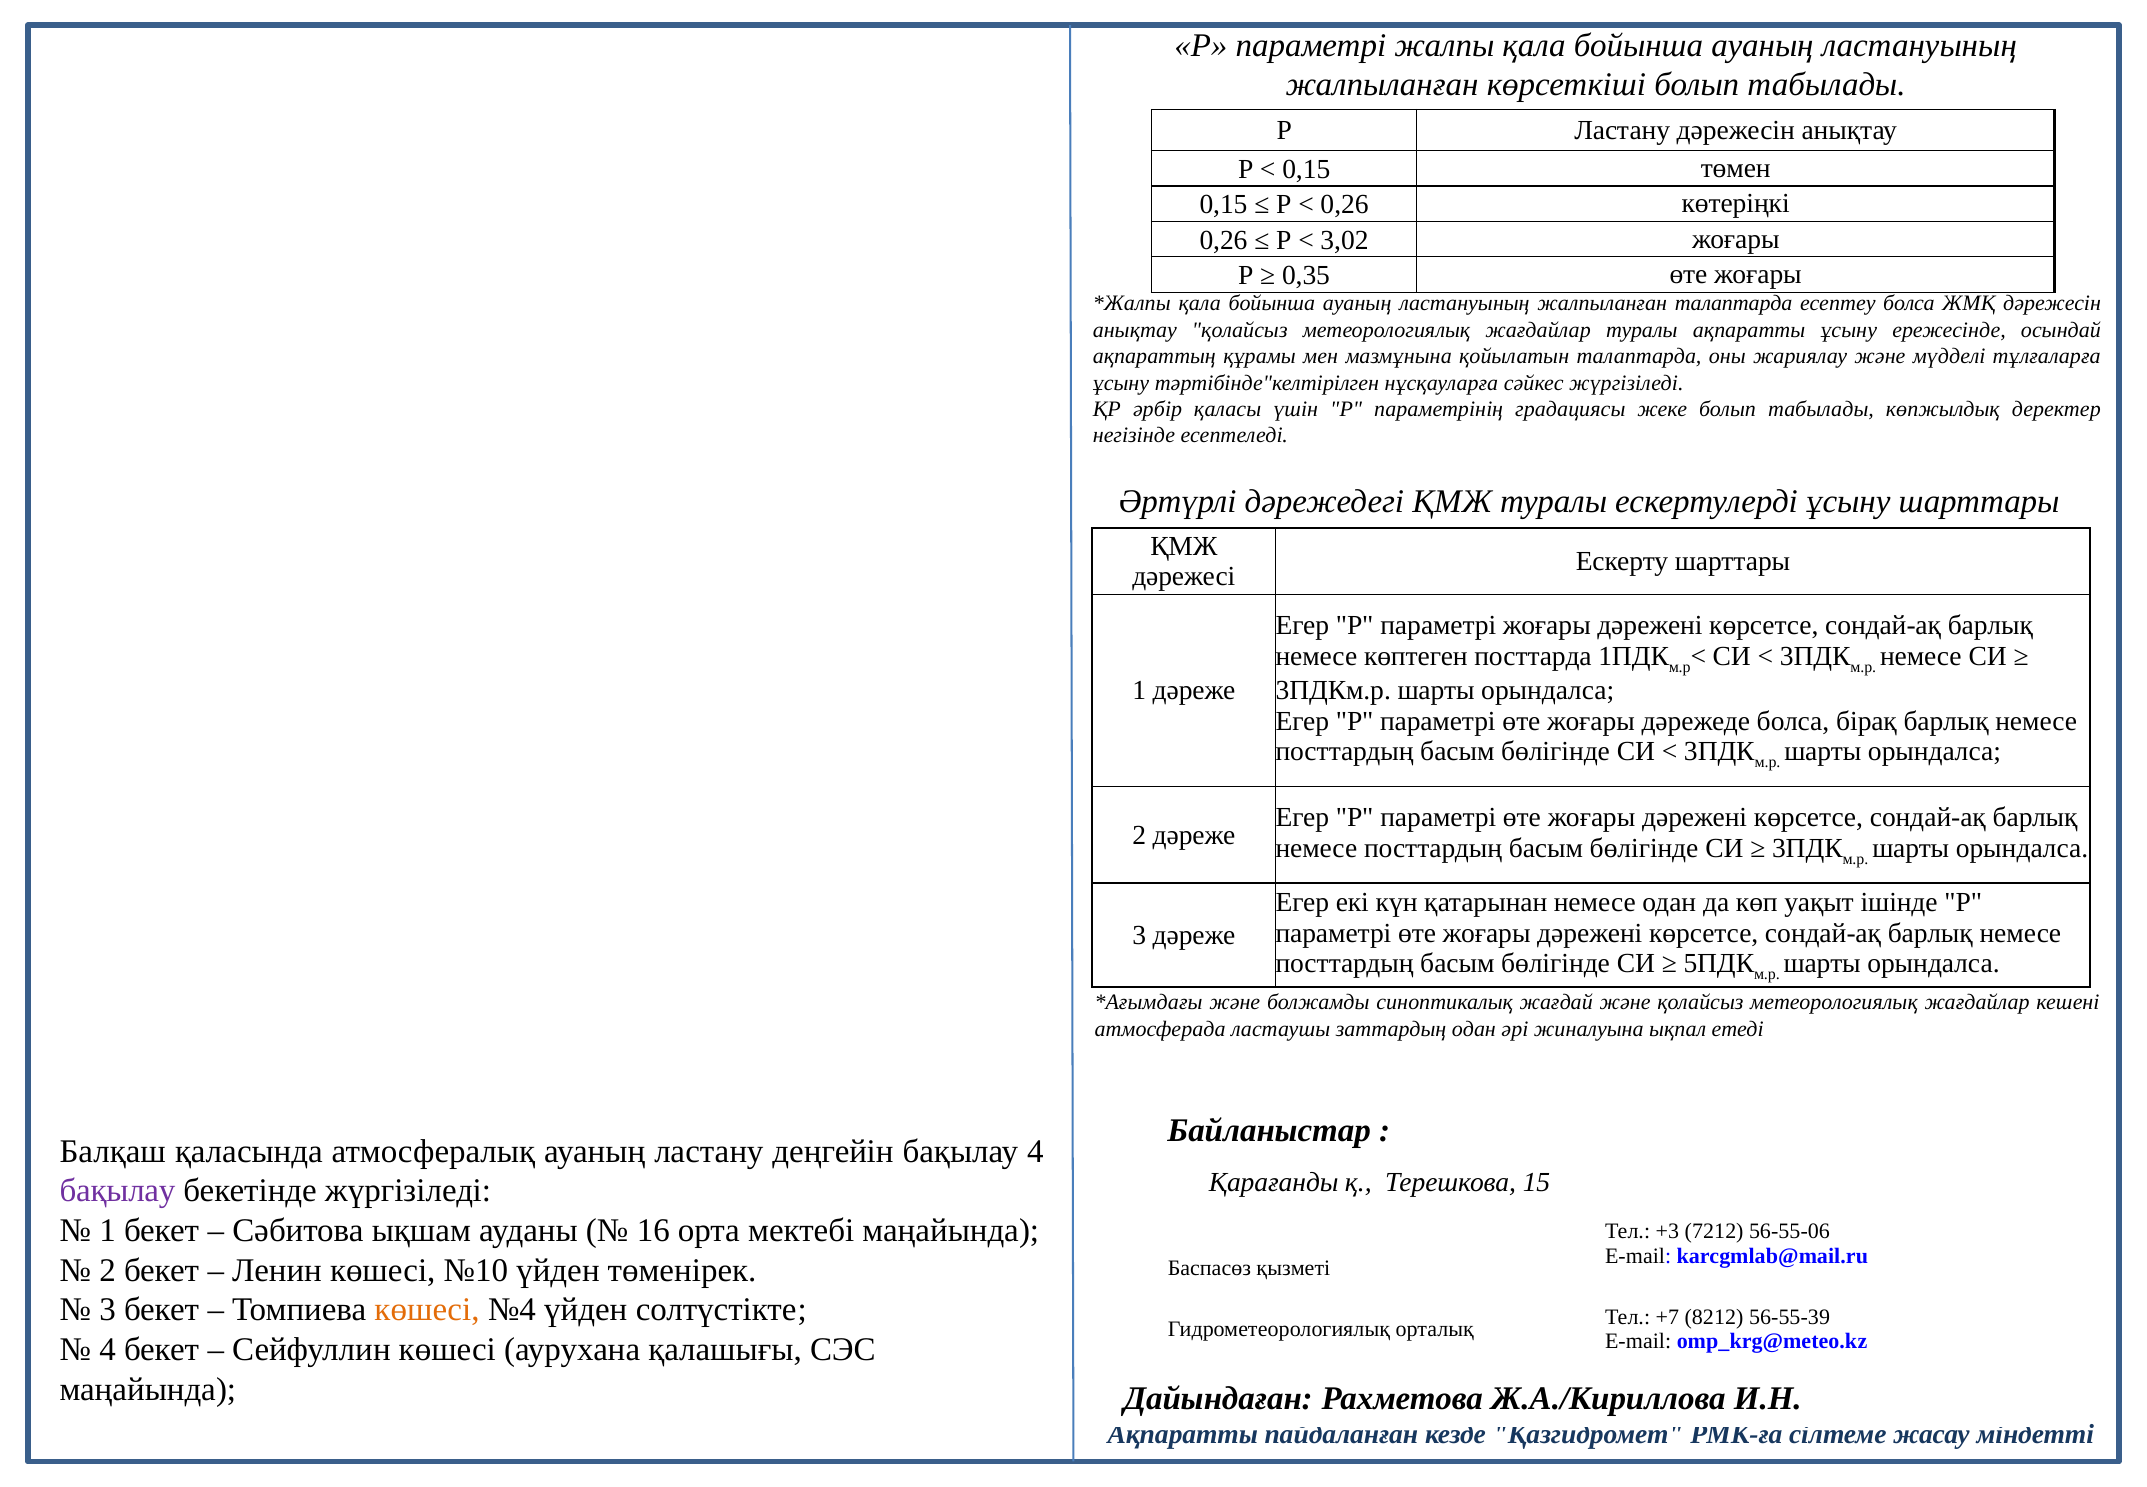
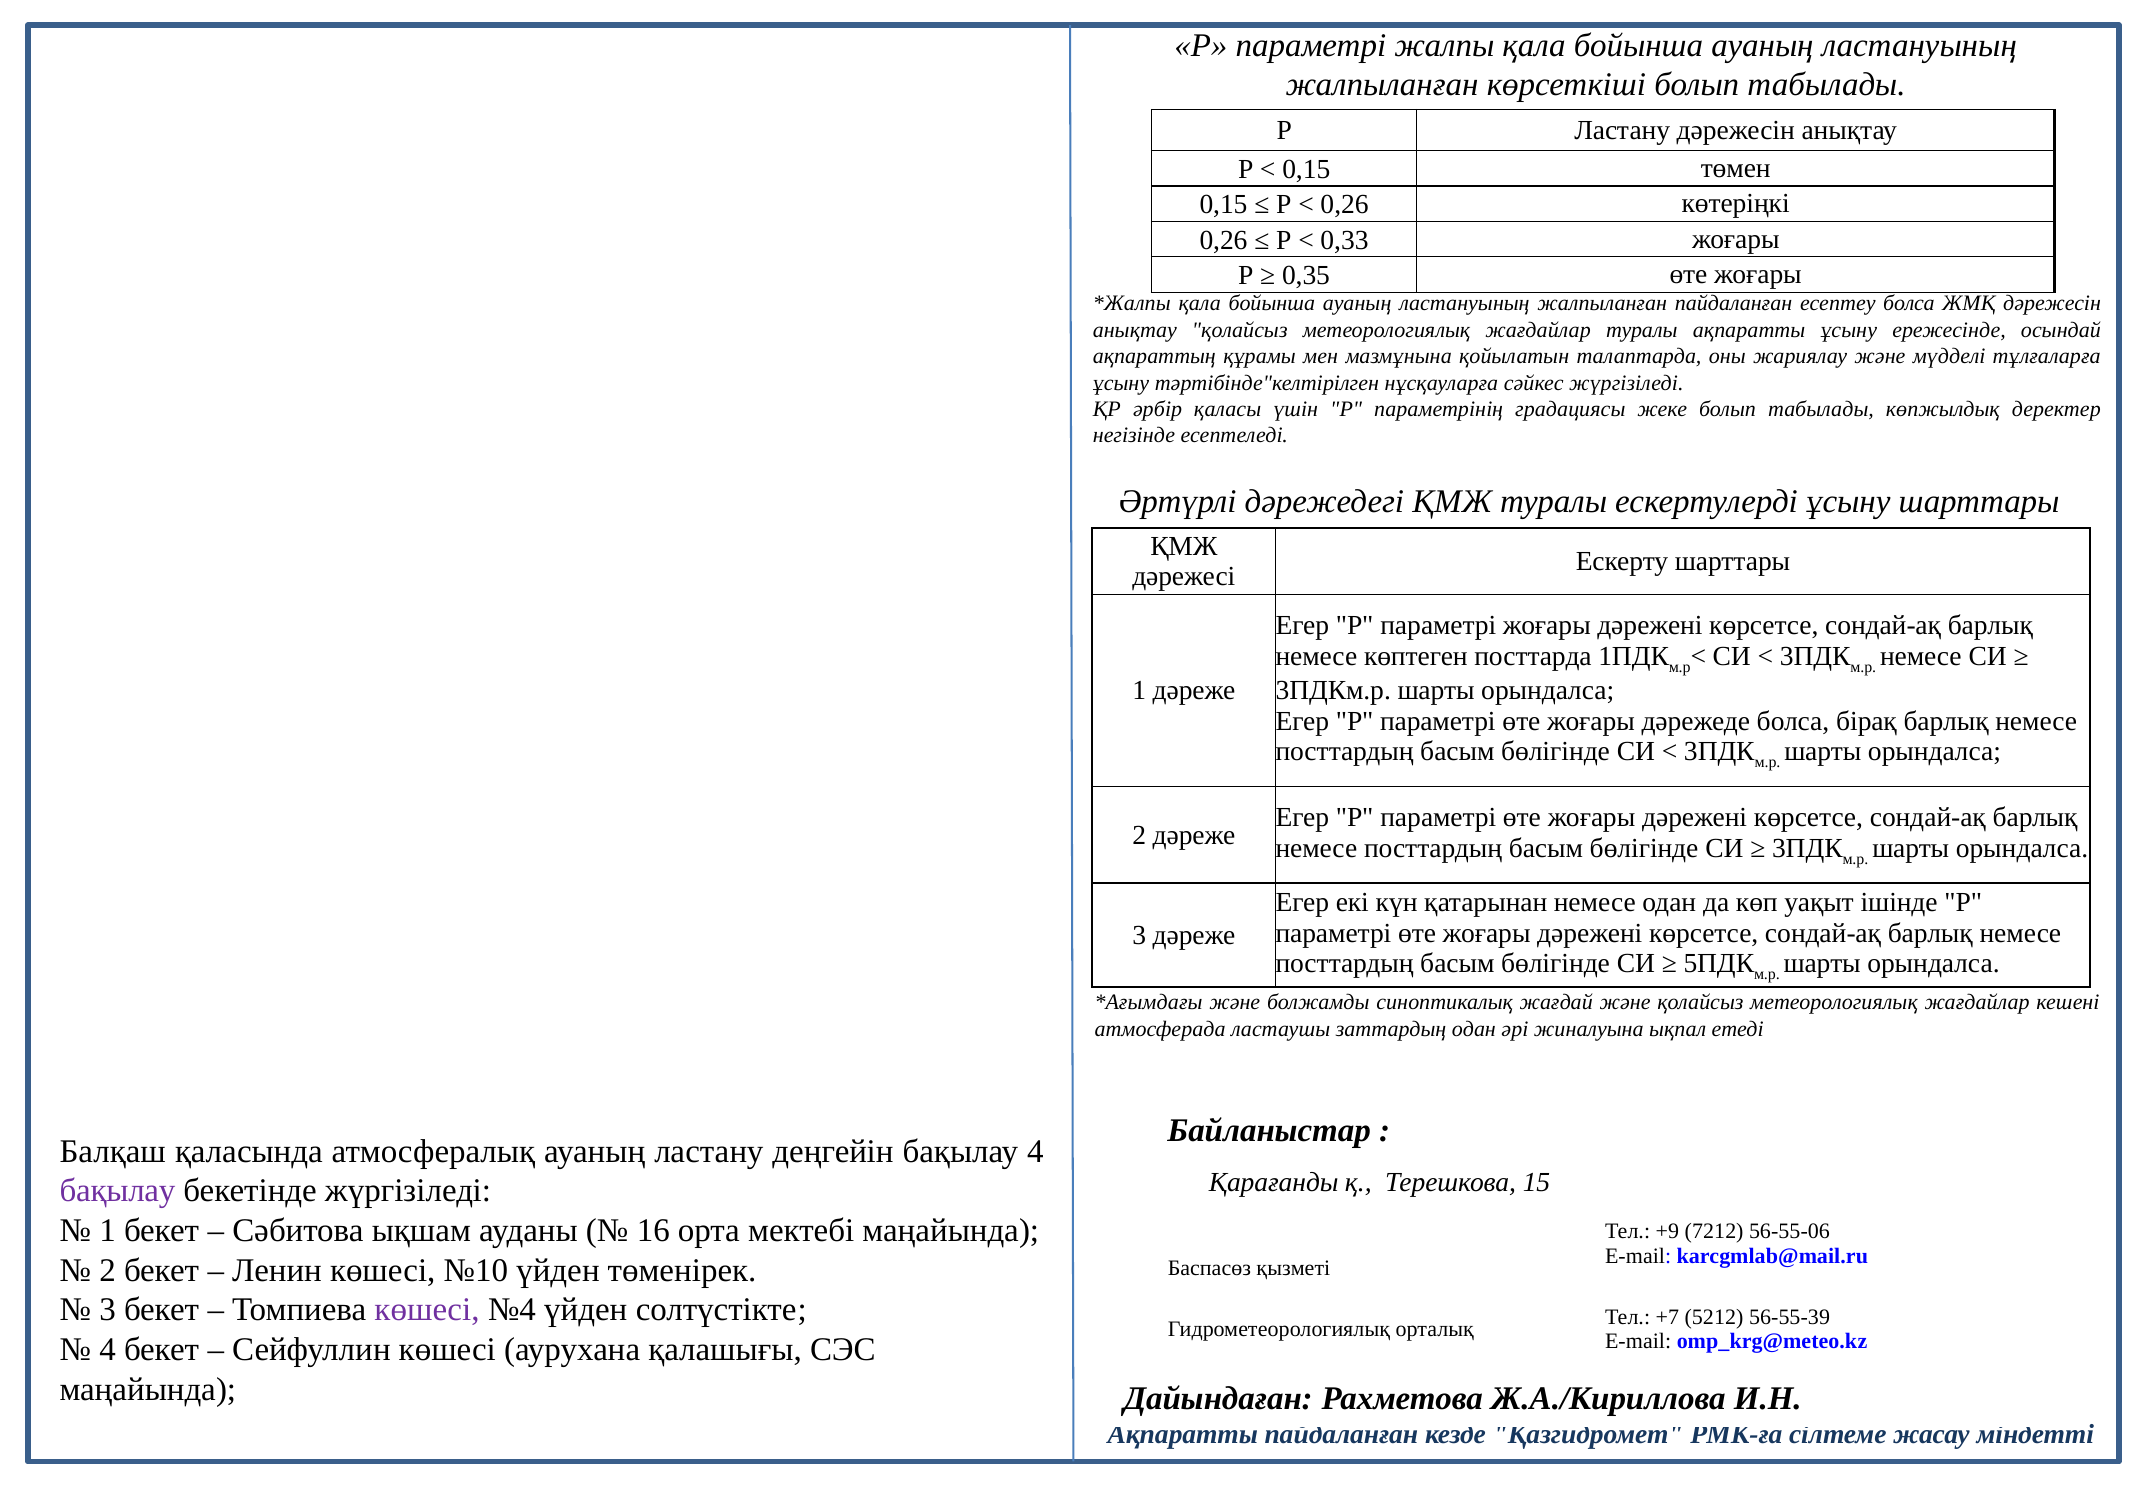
3,02: 3,02 -> 0,33
жалпыланған талаптарда: талаптарда -> пайдаланған
+3: +3 -> +9
көшесі at (427, 1309) colour: orange -> purple
8212: 8212 -> 5212
